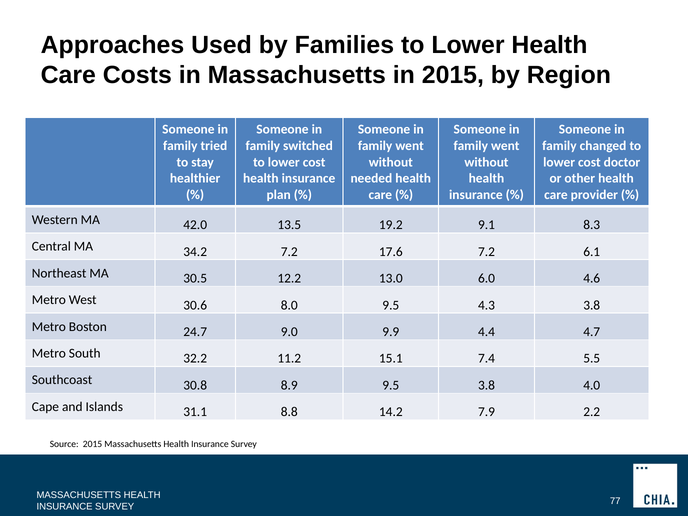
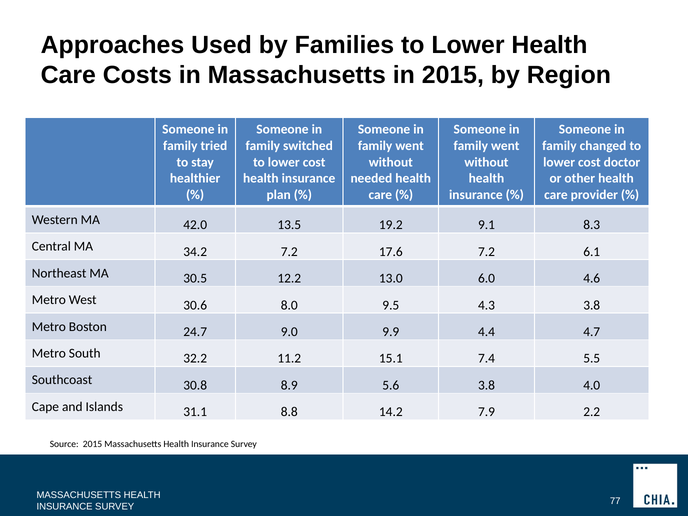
8.9 9.5: 9.5 -> 5.6
